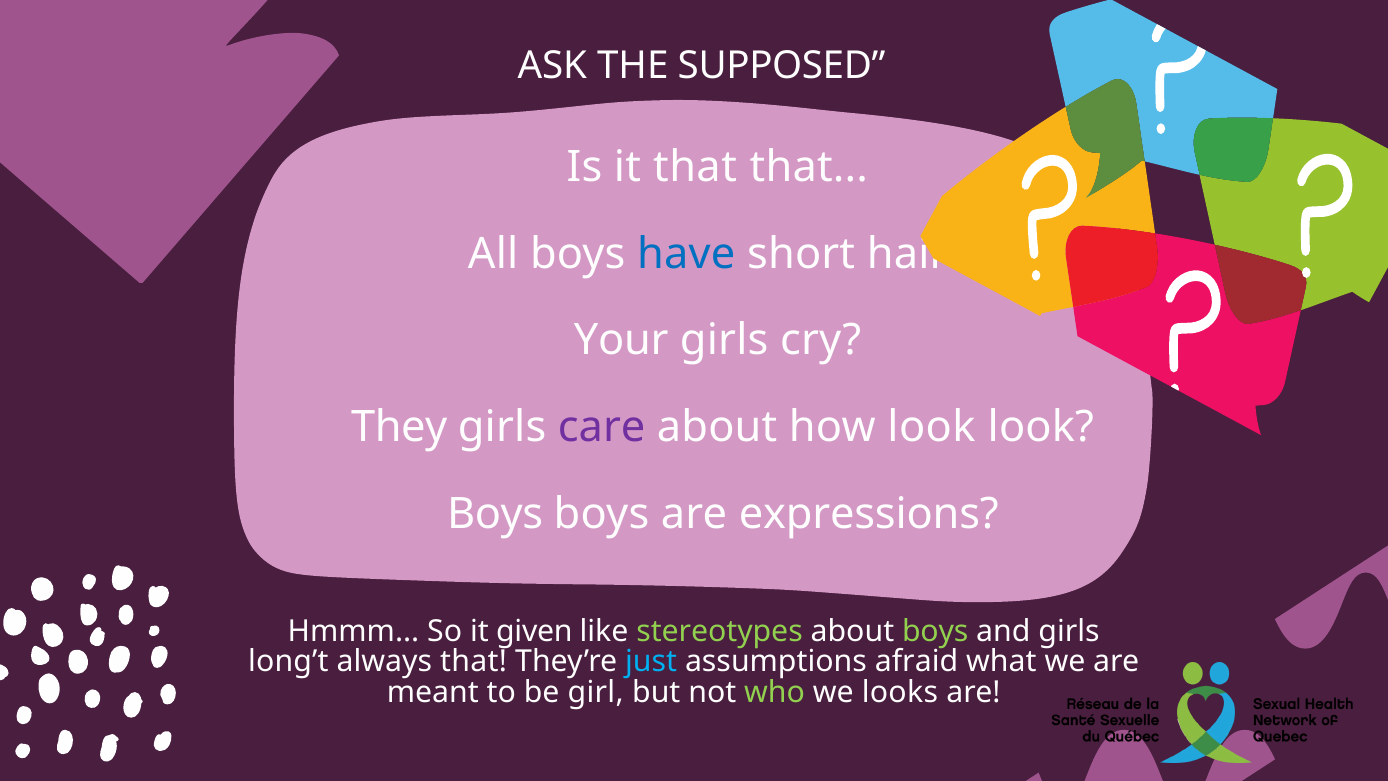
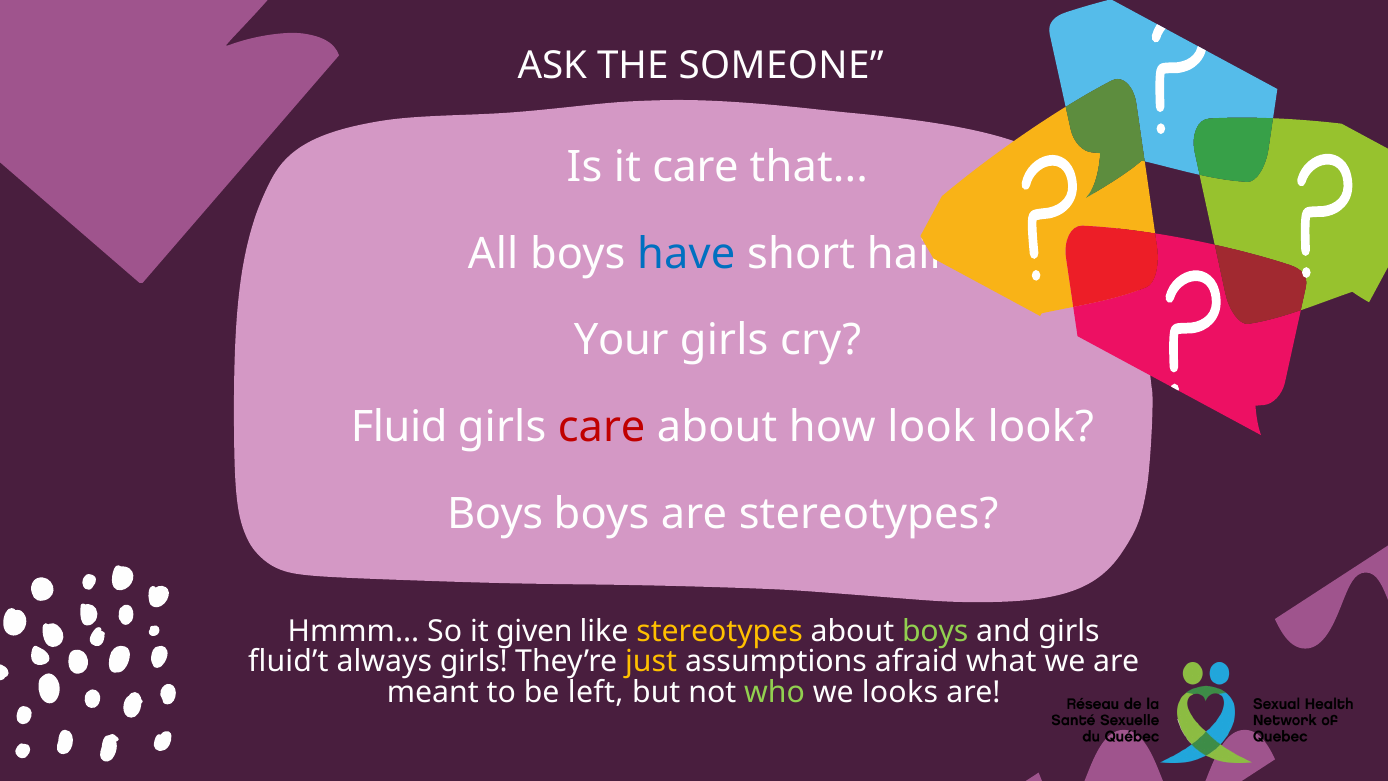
SUPPOSED: SUPPOSED -> SOMEONE
it that: that -> care
They: They -> Fluid
care at (602, 427) colour: purple -> red
are expressions: expressions -> stereotypes
stereotypes at (720, 631) colour: light green -> yellow
long’t: long’t -> fluid’t
always that: that -> girls
just colour: light blue -> yellow
girl: girl -> left
